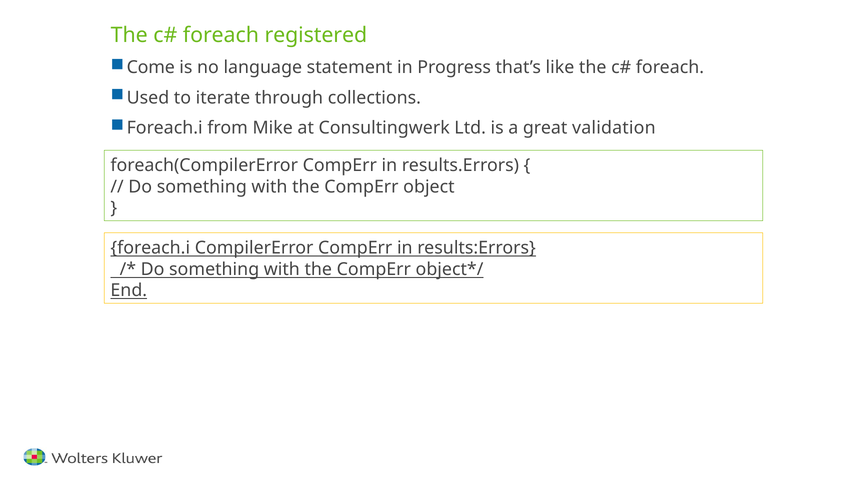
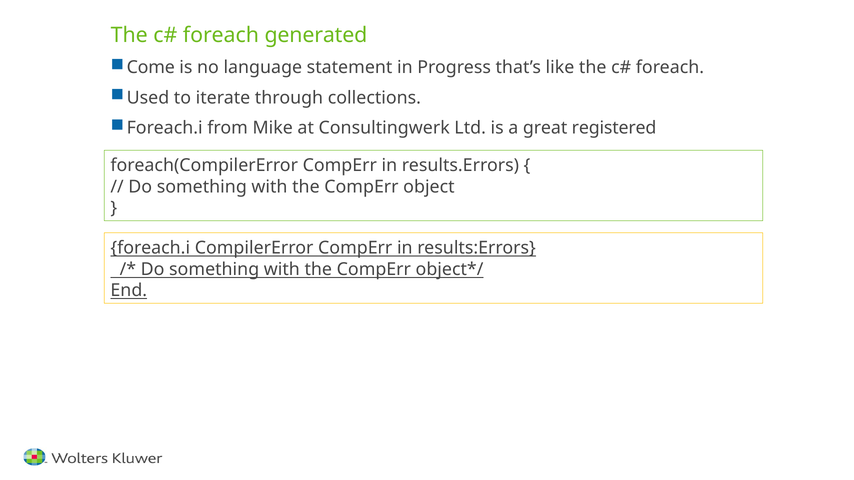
registered: registered -> generated
validation: validation -> registered
